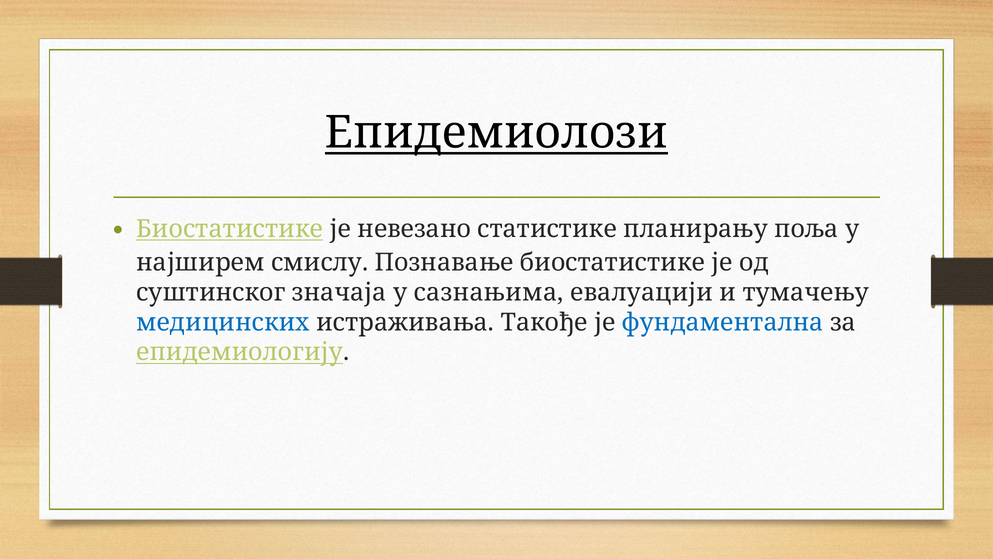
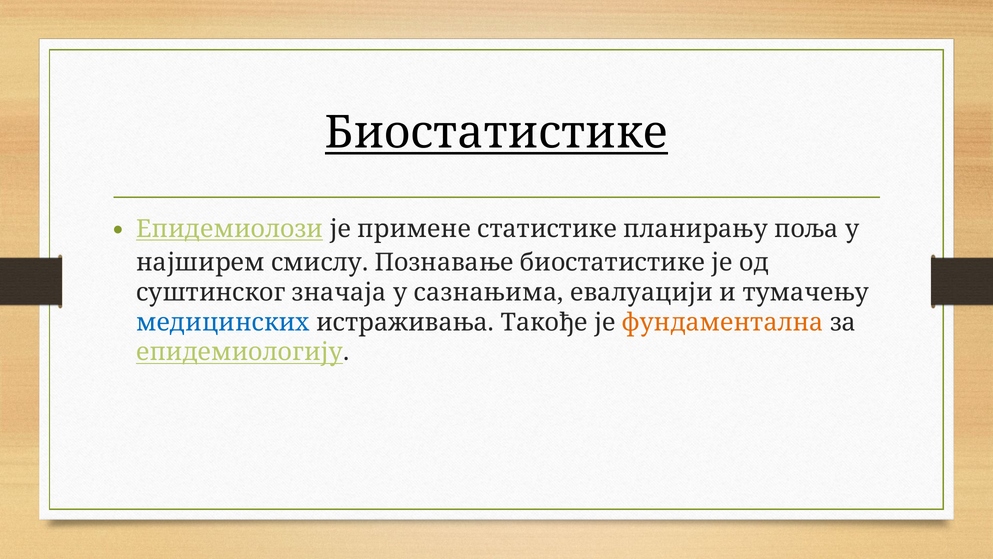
Епидемиолози at (496, 133): Епидемиолози -> Биостатистике
Биостатистике at (230, 229): Биостатистике -> Епидемиолози
невезано: невезано -> примене
фундаментална colour: blue -> orange
